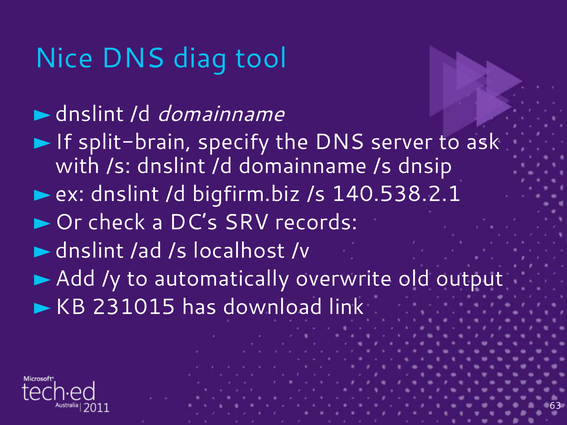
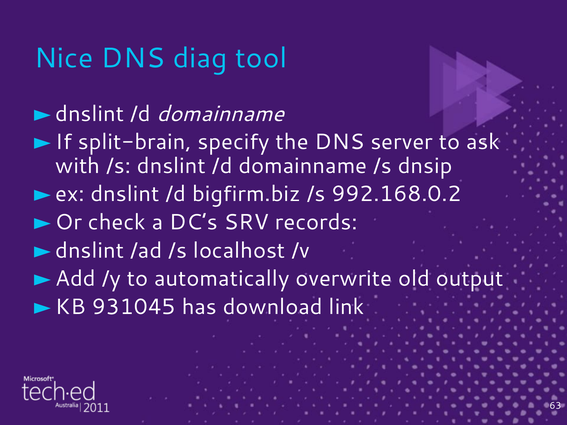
140.538.2.1: 140.538.2.1 -> 992.168.0.2
231015: 231015 -> 931045
